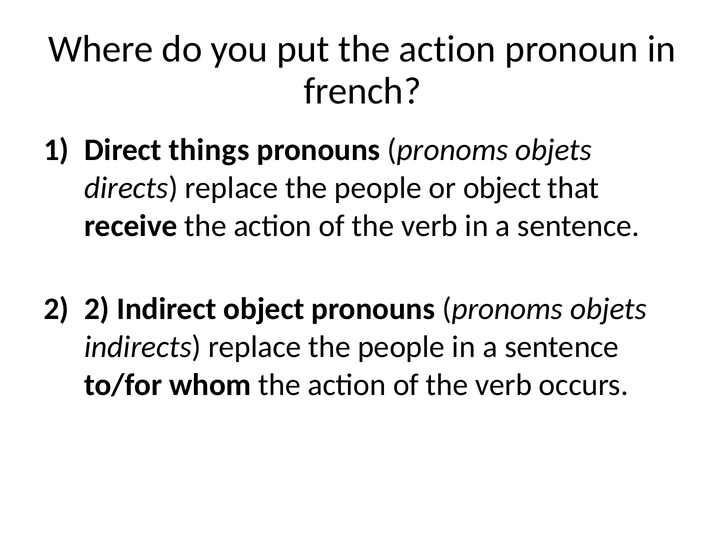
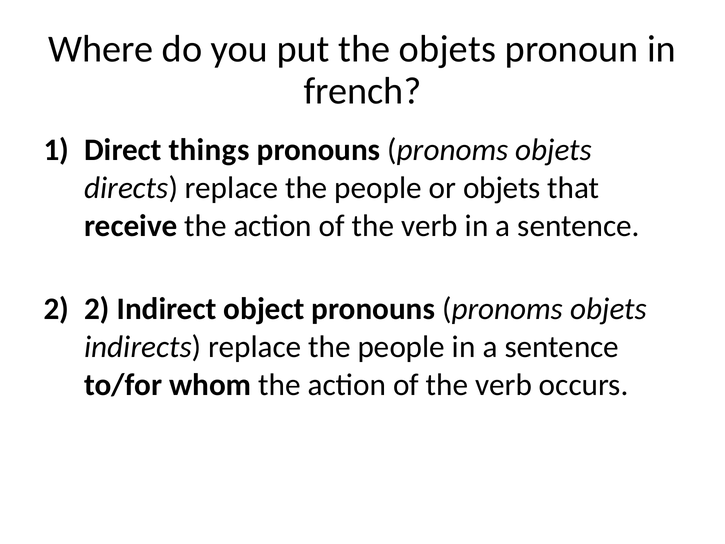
put the action: action -> objets
or object: object -> objets
